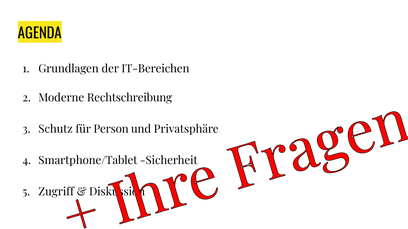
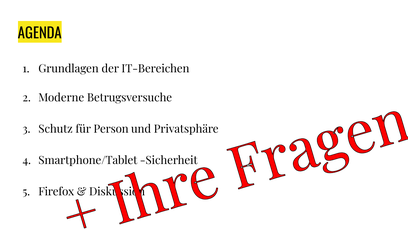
Rechtschreibung: Rechtschreibung -> Betrugsversuche
Zugriff: Zugriff -> Firefox
